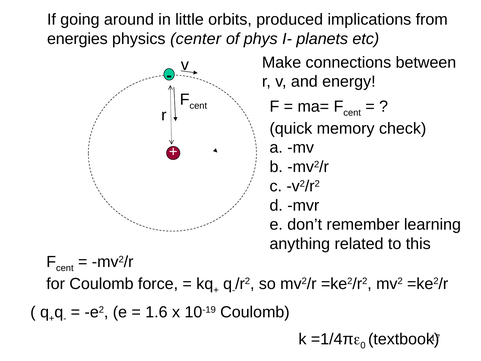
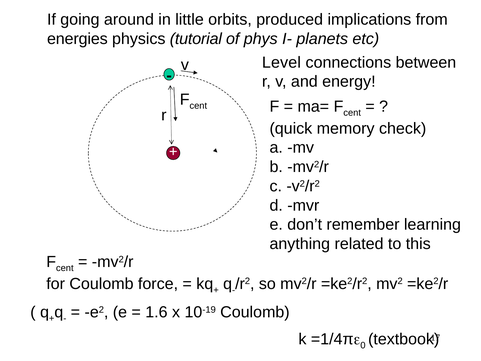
center: center -> tutorial
Make: Make -> Level
